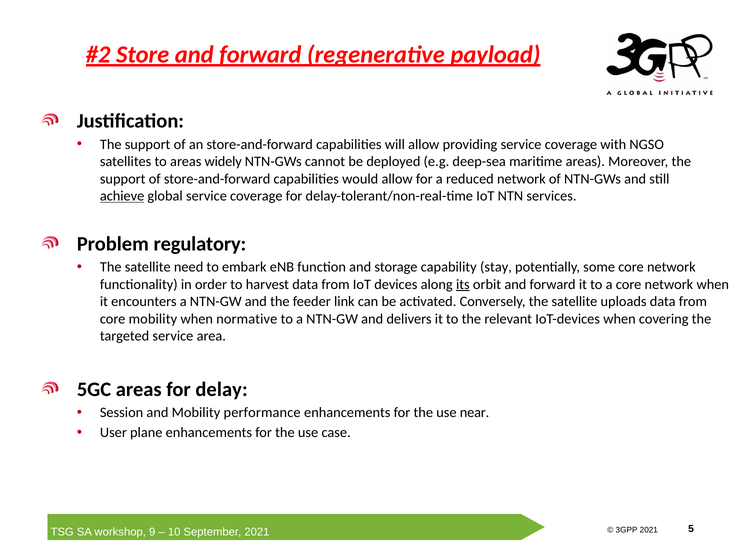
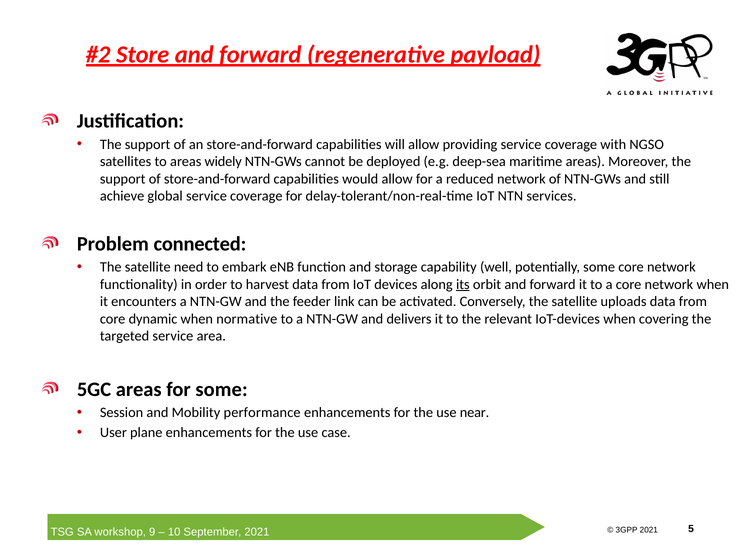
achieve underline: present -> none
regulatory: regulatory -> connected
stay: stay -> well
core mobility: mobility -> dynamic
for delay: delay -> some
